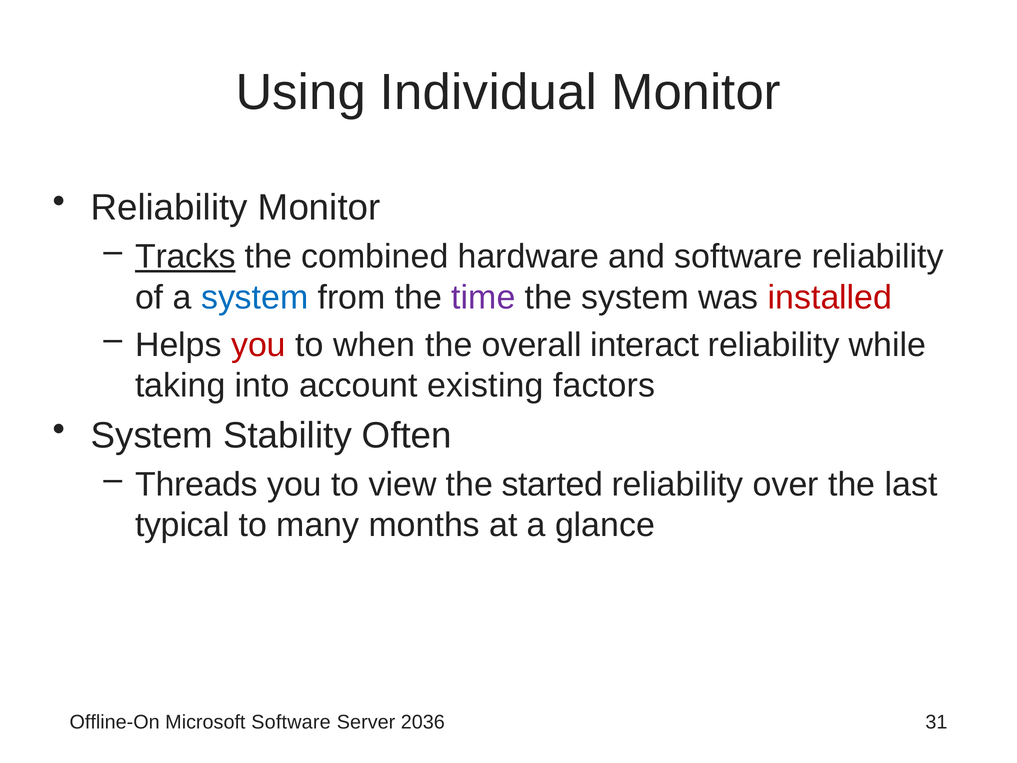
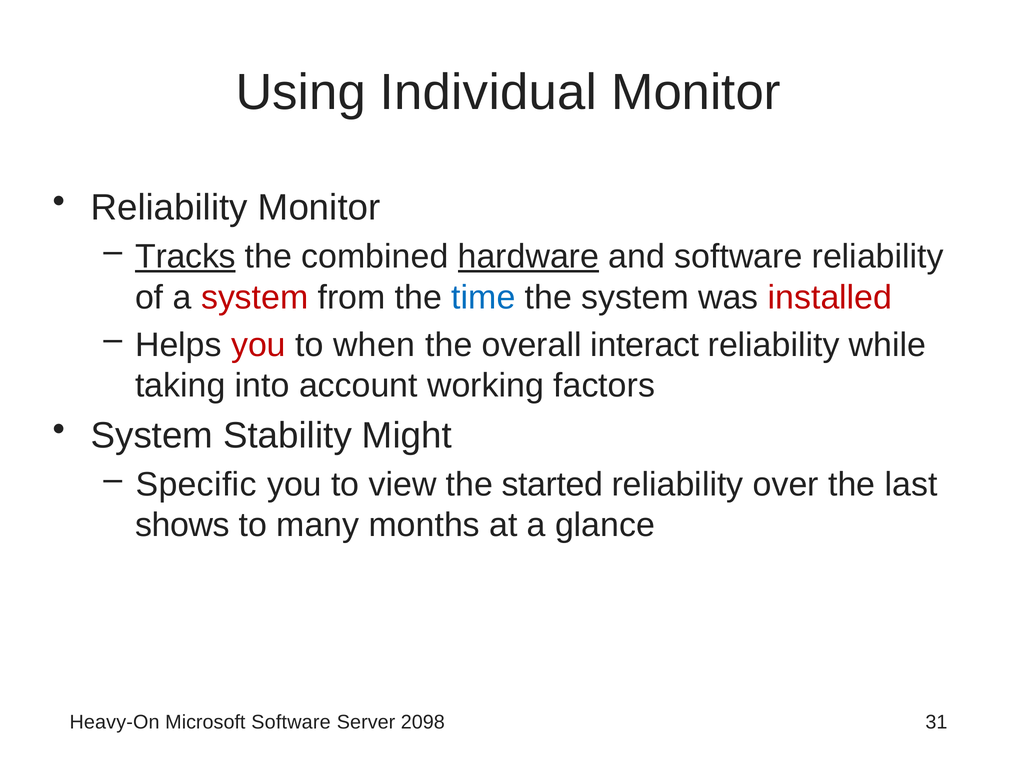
hardware underline: none -> present
system at (255, 297) colour: blue -> red
time colour: purple -> blue
existing: existing -> working
Often: Often -> Might
Threads: Threads -> Specific
typical: typical -> shows
Offline-On: Offline-On -> Heavy-On
2036: 2036 -> 2098
